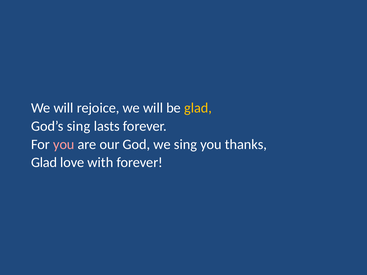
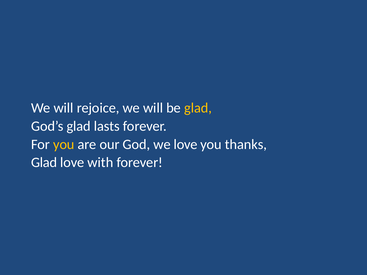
God’s sing: sing -> glad
you at (64, 144) colour: pink -> yellow
we sing: sing -> love
